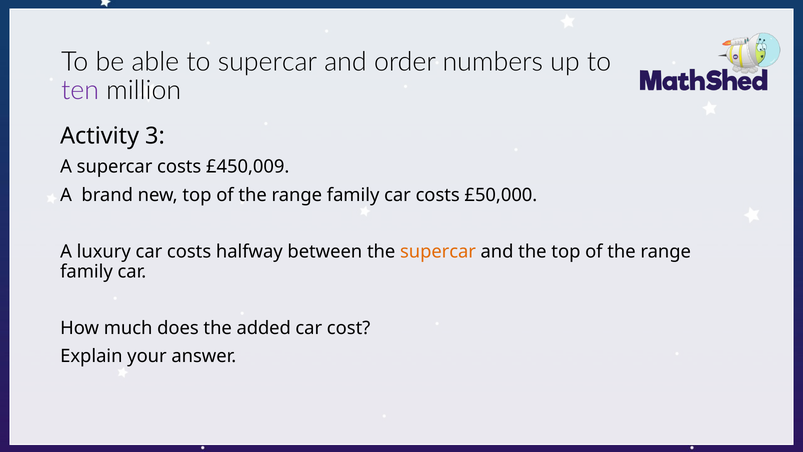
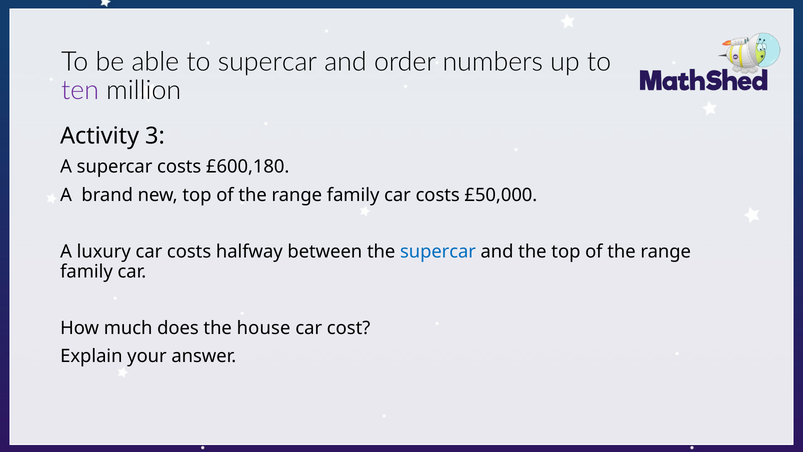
£450,009: £450,009 -> £600,180
supercar at (438, 251) colour: orange -> blue
added: added -> house
